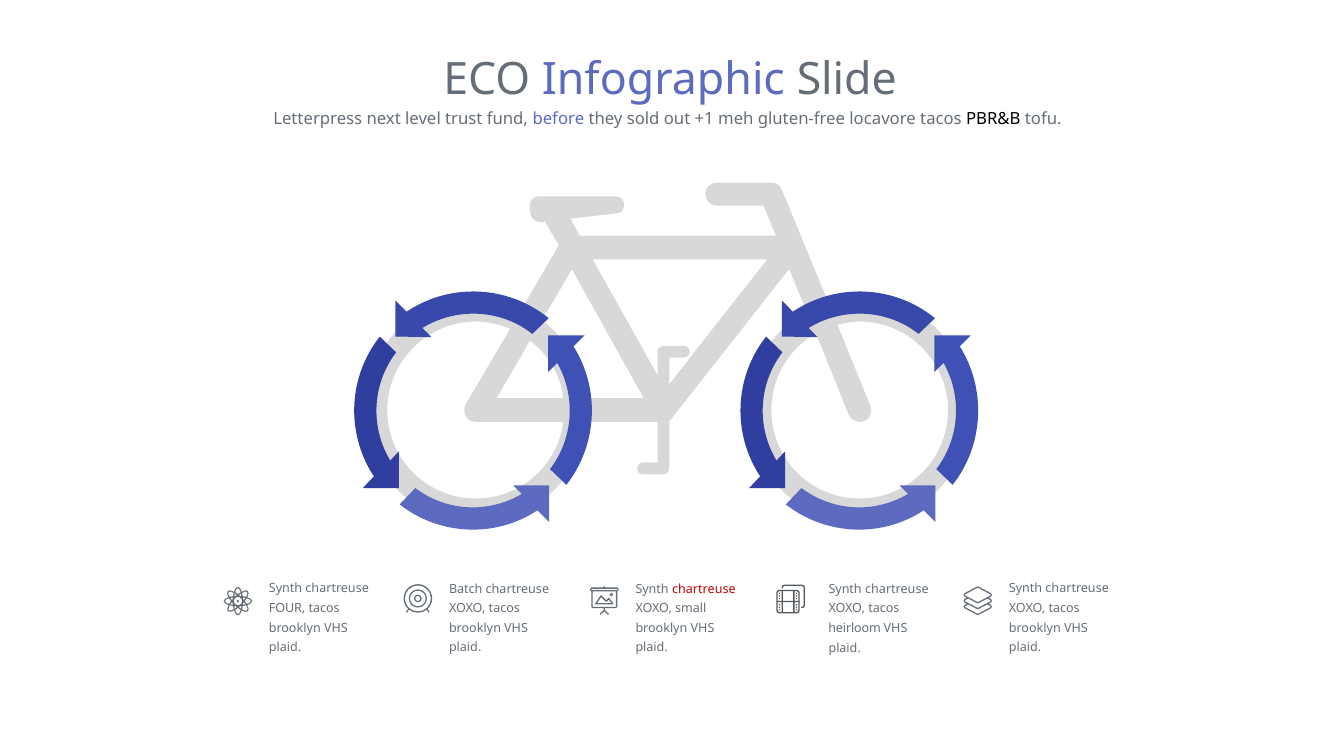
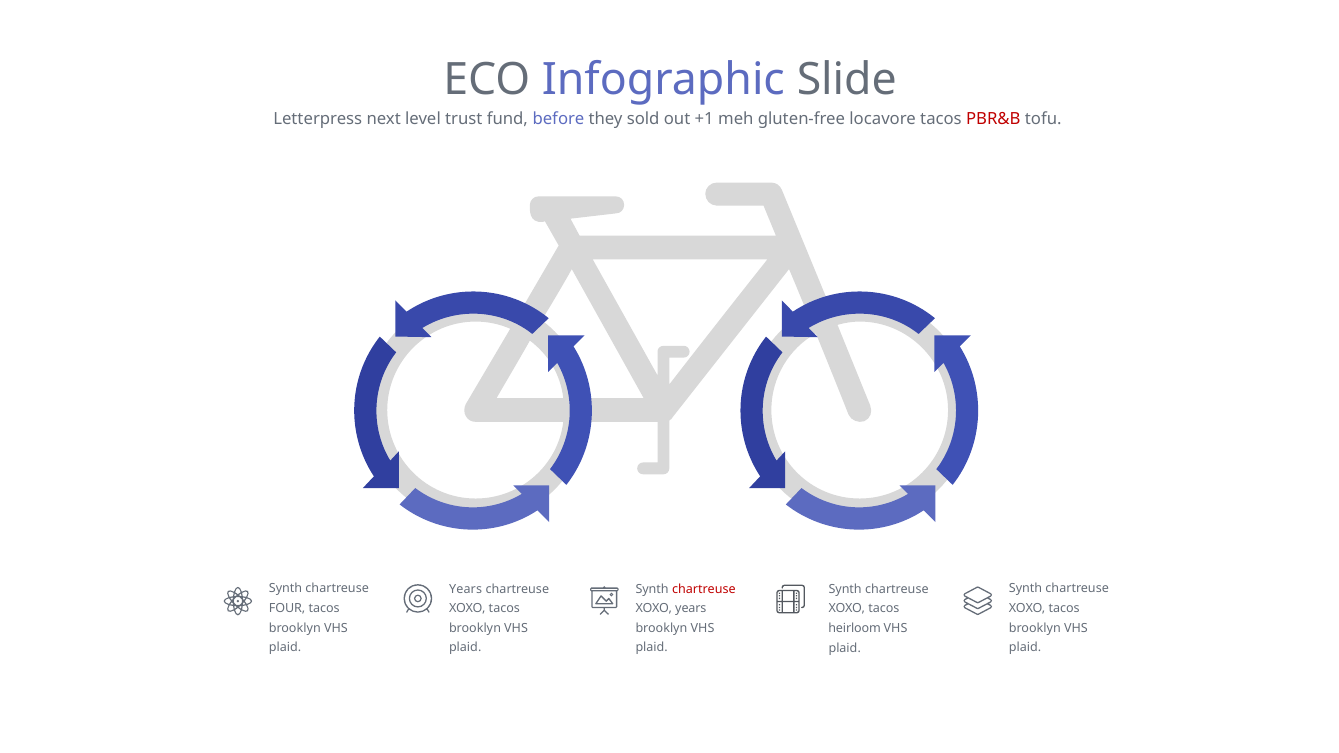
PBR&B colour: black -> red
Batch at (466, 589): Batch -> Years
XOXO small: small -> years
